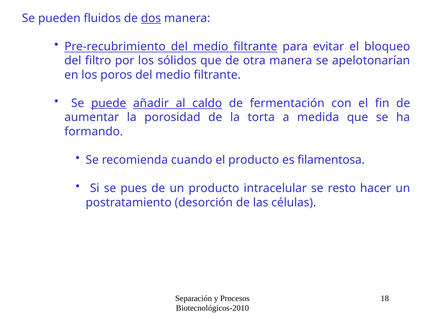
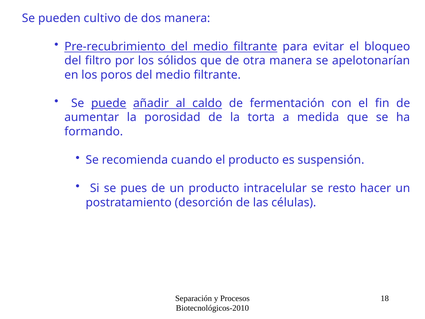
fluidos: fluidos -> cultivo
dos underline: present -> none
filamentosa: filamentosa -> suspensión
